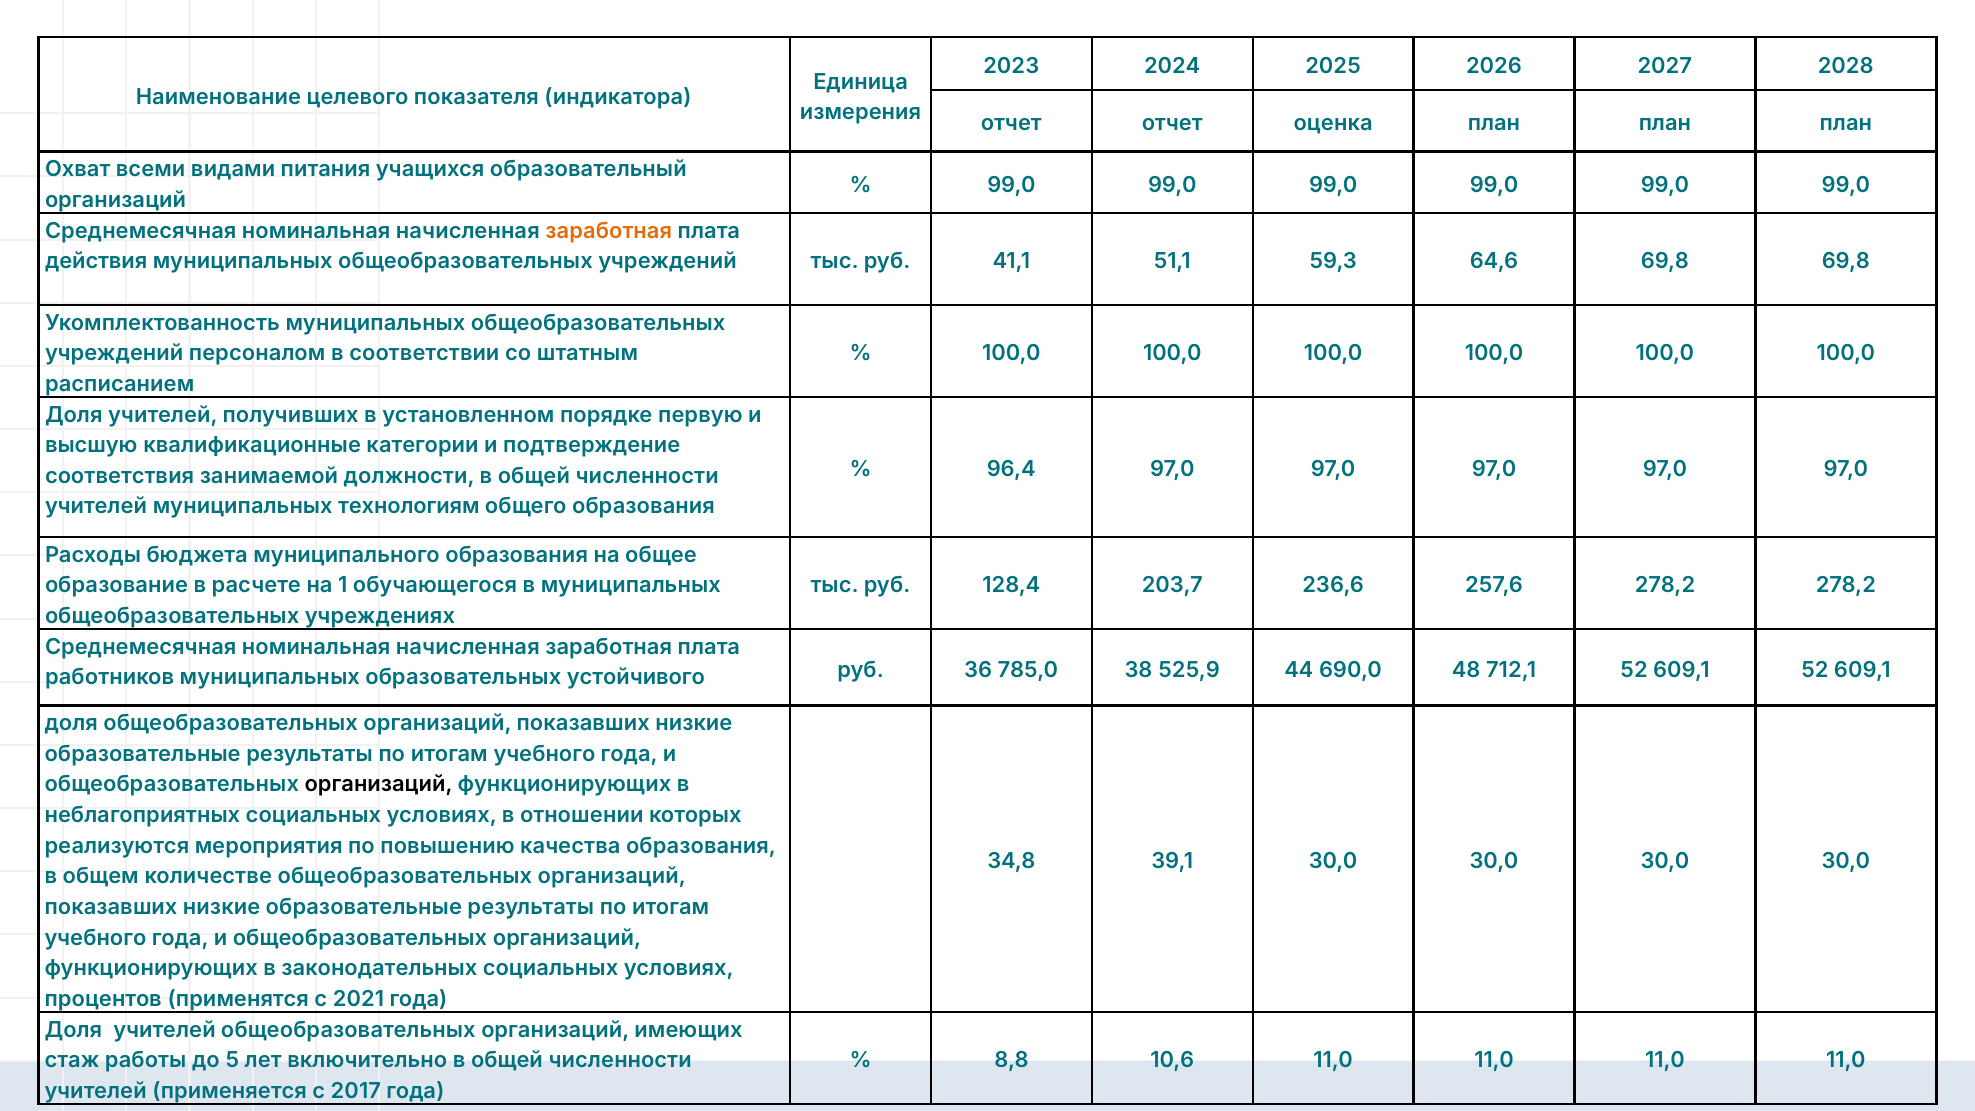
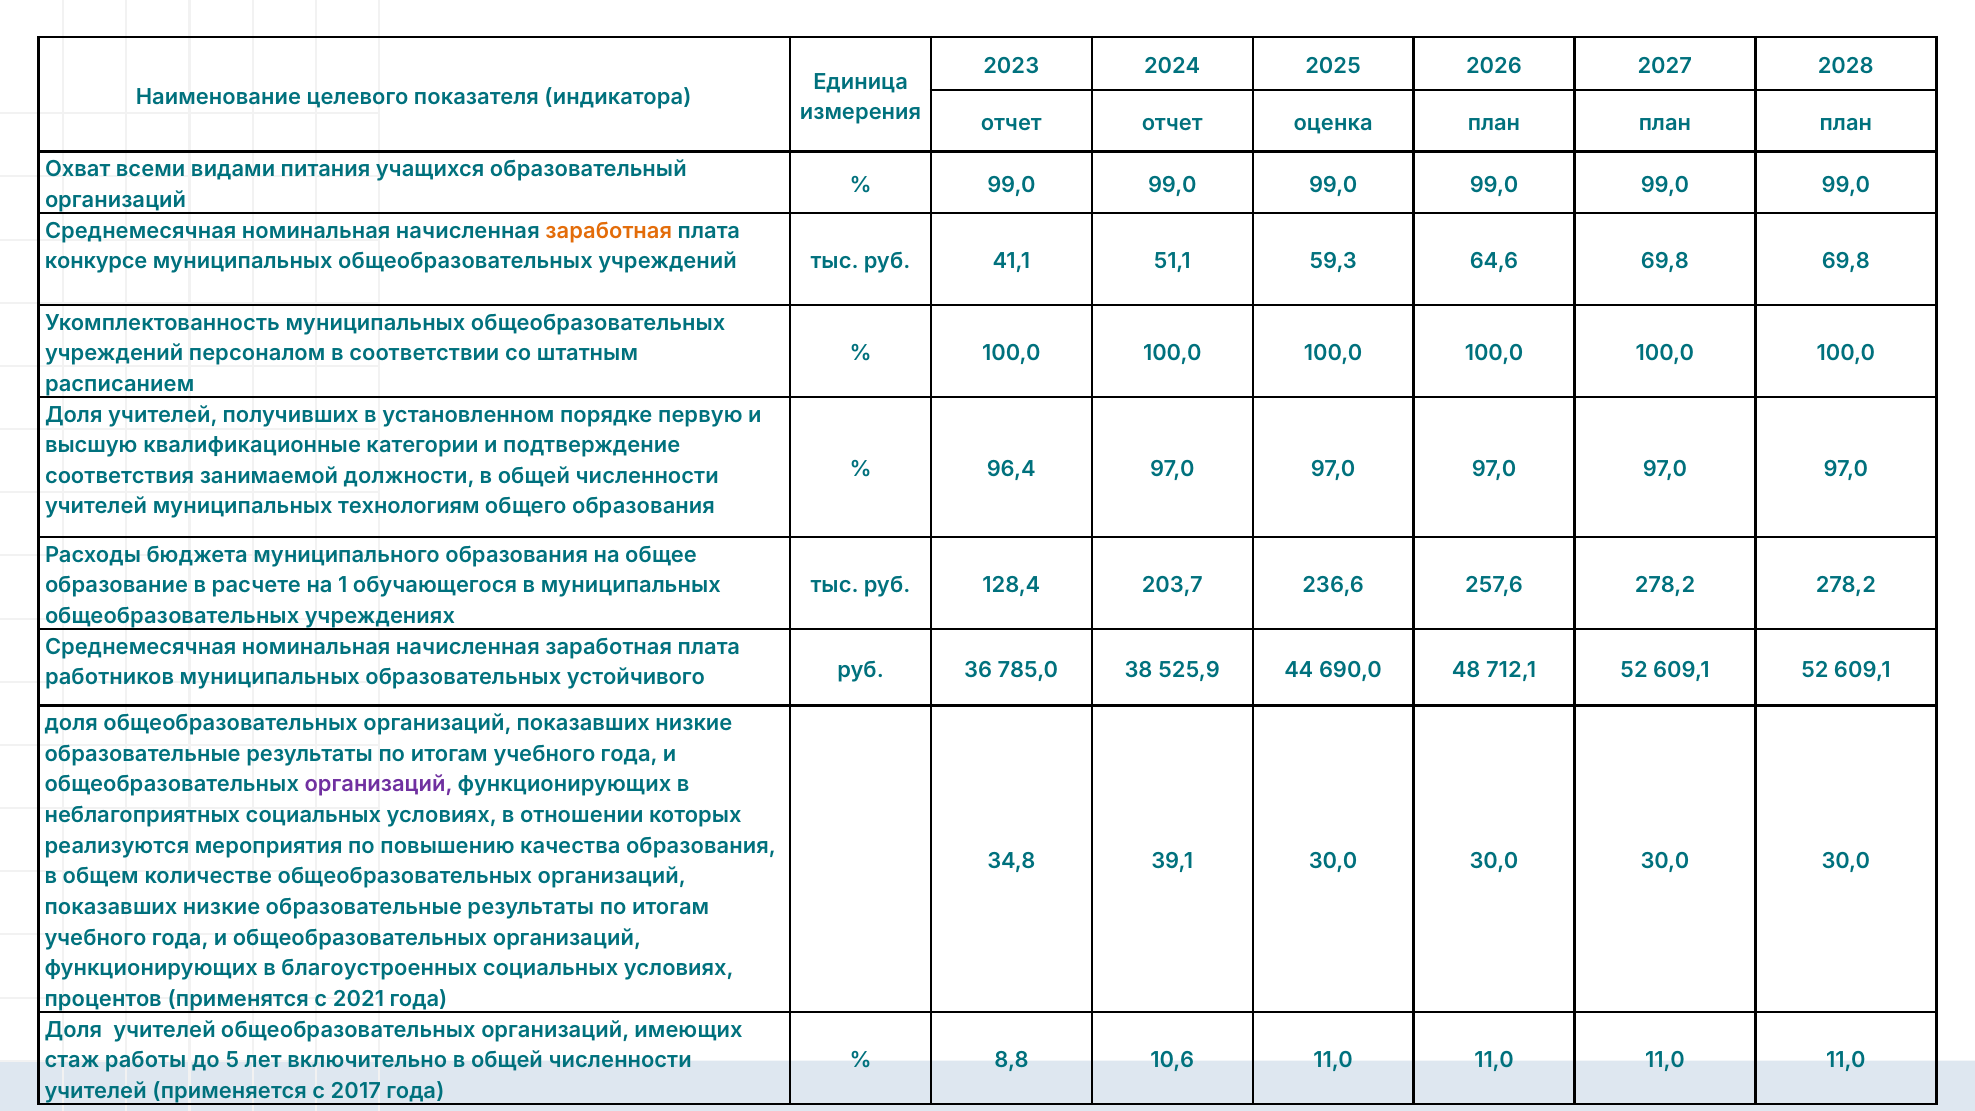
действия: действия -> конкурсе
организаций at (379, 785) colour: black -> purple
законодательных: законодательных -> благоустроенных
